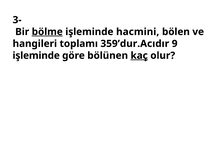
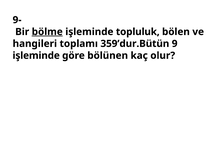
3-: 3- -> 9-
hacmini: hacmini -> topluluk
359’dur.Acıdır: 359’dur.Acıdır -> 359’dur.Bütün
kaç underline: present -> none
